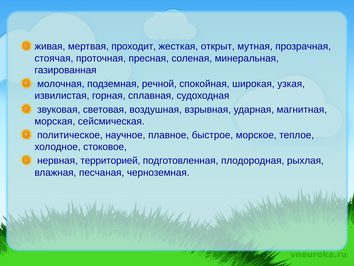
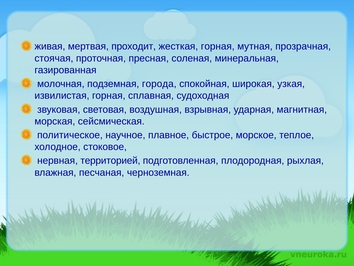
жесткая открыт: открыт -> горная
речной: речной -> города
